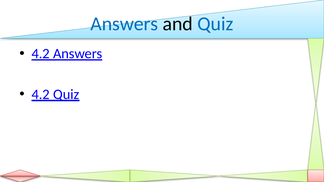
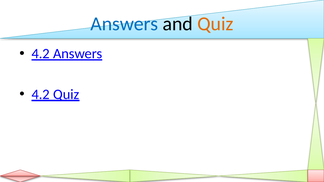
Quiz at (215, 24) colour: blue -> orange
